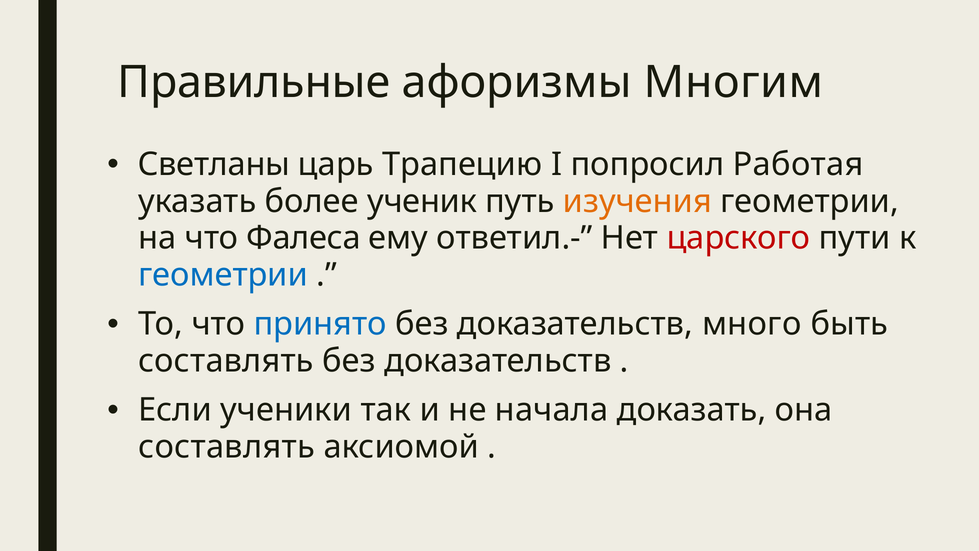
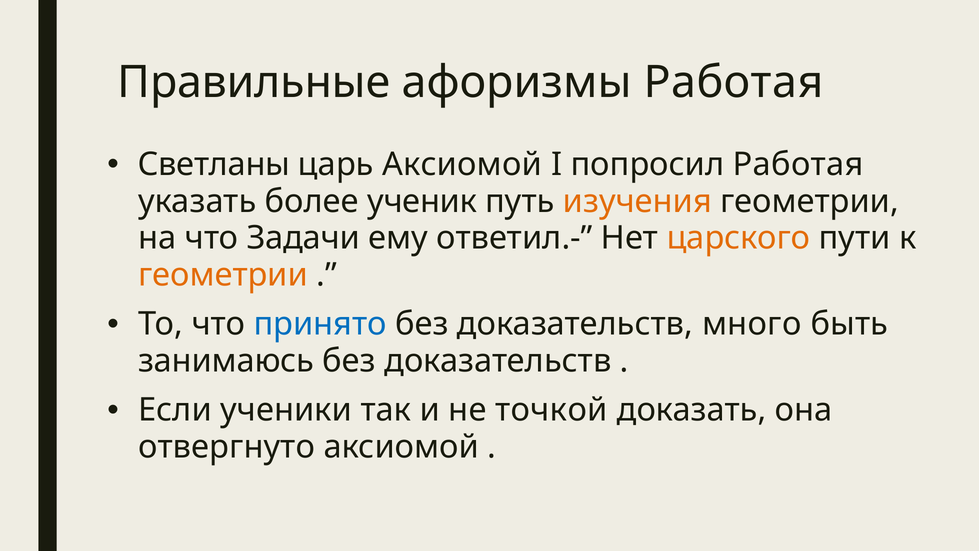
афоризмы Многим: Многим -> Работая
царь Трапецию: Трапецию -> Аксиомой
Фалеса: Фалеса -> Задачи
царского colour: red -> orange
геометрии at (223, 275) colour: blue -> orange
составлять at (226, 361): составлять -> занимаюсь
начала: начала -> точкой
составлять at (227, 447): составлять -> отвергнуто
